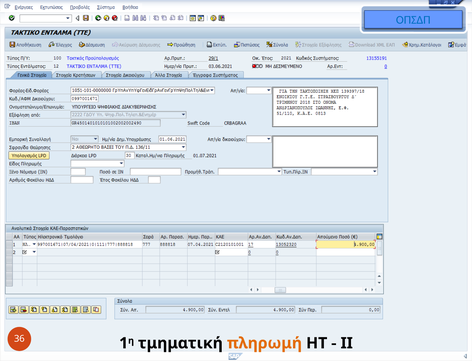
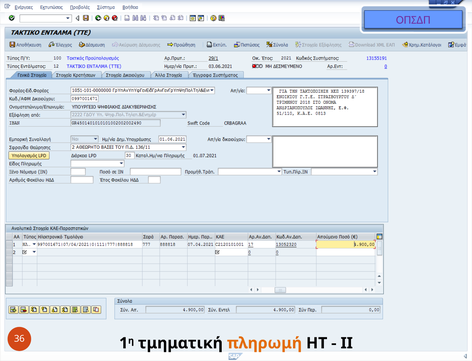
ΟΠΣΔΠ colour: blue -> purple
